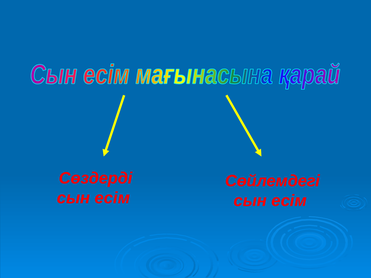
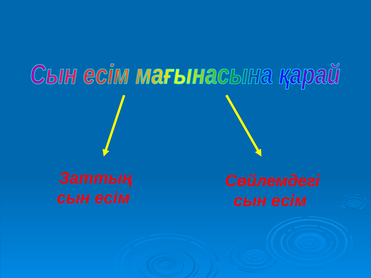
Сөздерді: Сөздерді -> Заттың
